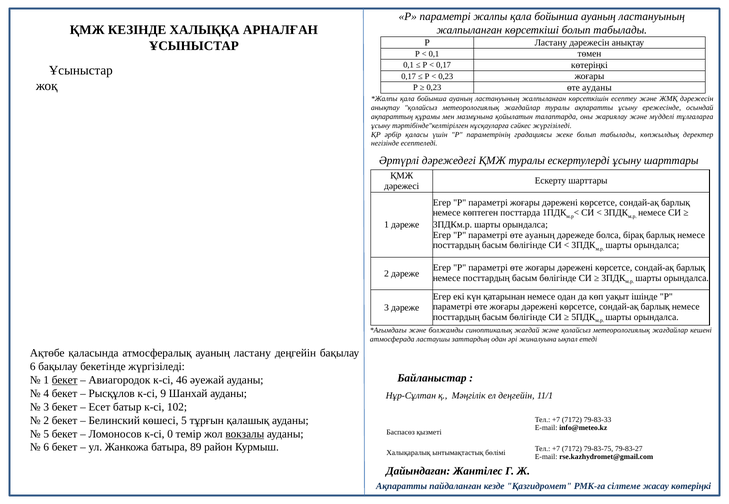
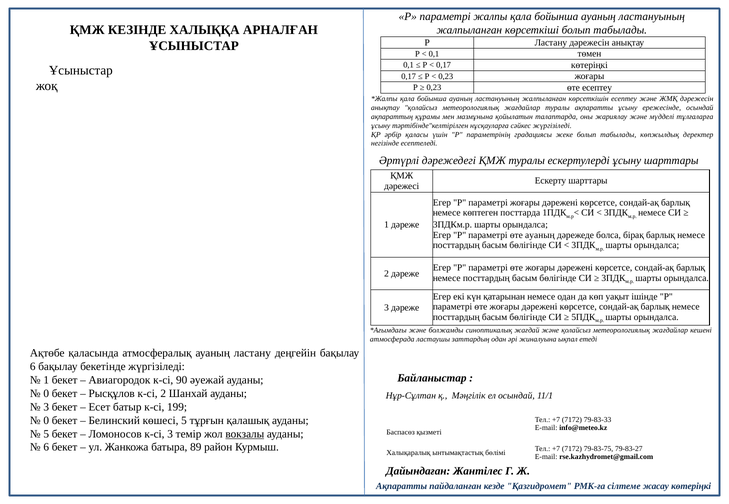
өте ауданы: ауданы -> есептеу
бекет at (65, 381) underline: present -> none
46: 46 -> 90
4 at (46, 394): 4 -> 0
к-сі 9: 9 -> 2
ел деңгейін: деңгейін -> осындай
102: 102 -> 199
2 at (46, 421): 2 -> 0
к-сі 0: 0 -> 3
